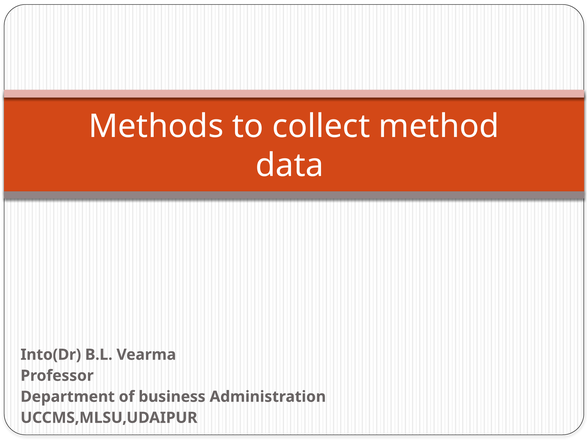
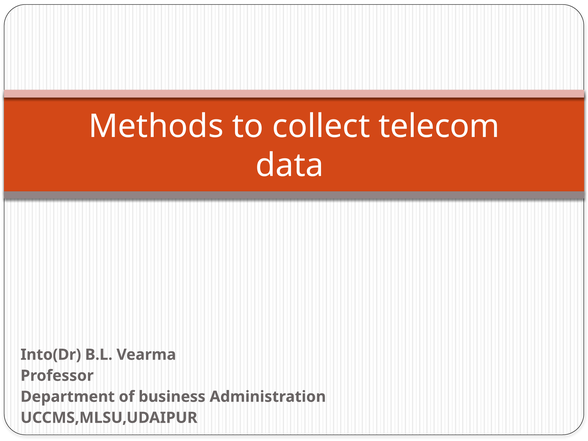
method: method -> telecom
